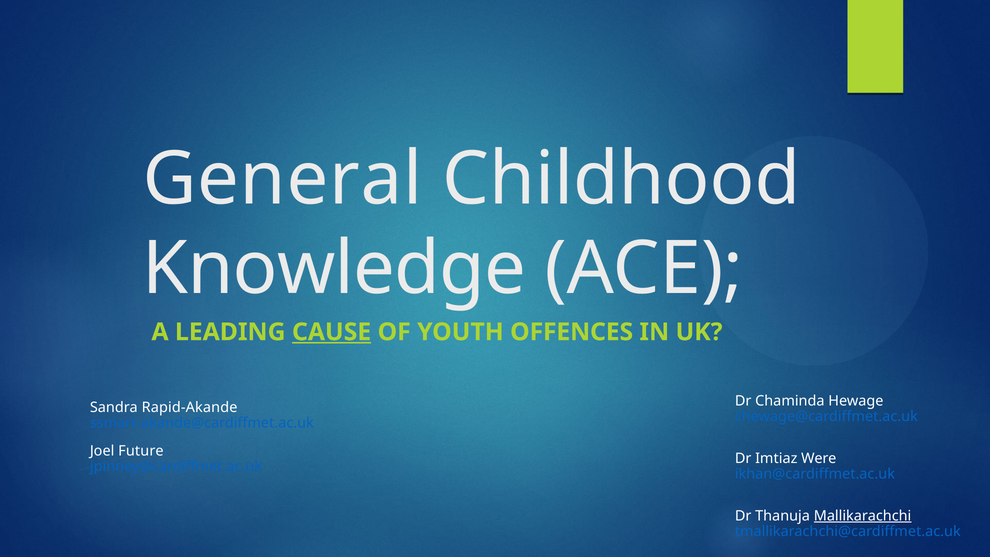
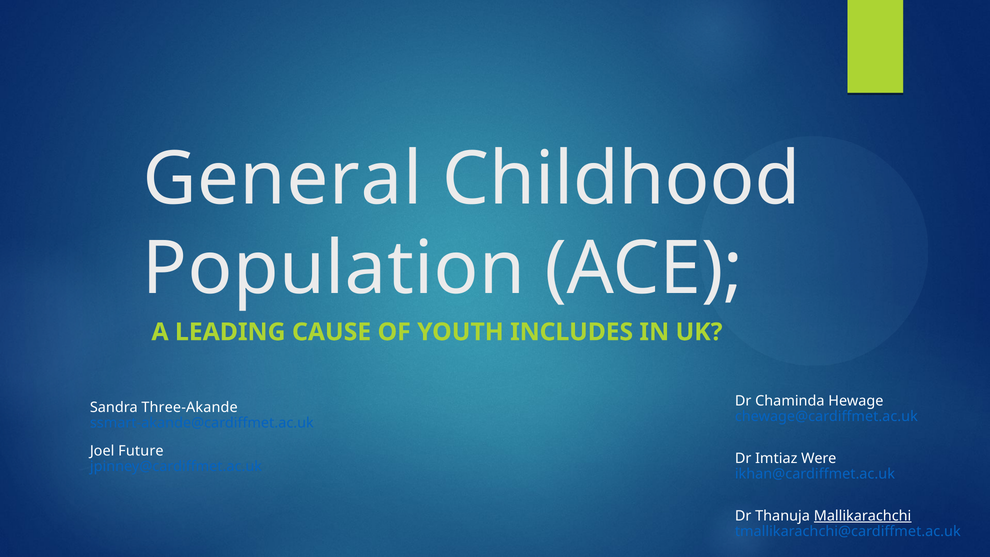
Knowledge: Knowledge -> Population
CAUSE underline: present -> none
OFFENCES: OFFENCES -> INCLUDES
Rapid-Akande: Rapid-Akande -> Three-Akande
